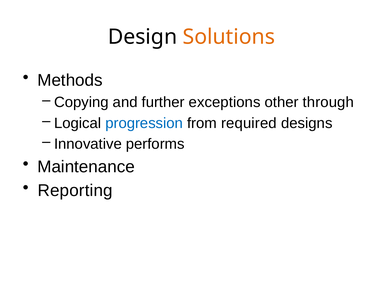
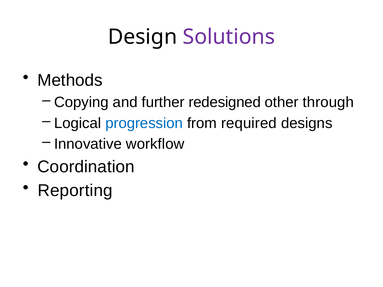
Solutions colour: orange -> purple
exceptions: exceptions -> redesigned
performs: performs -> workflow
Maintenance: Maintenance -> Coordination
